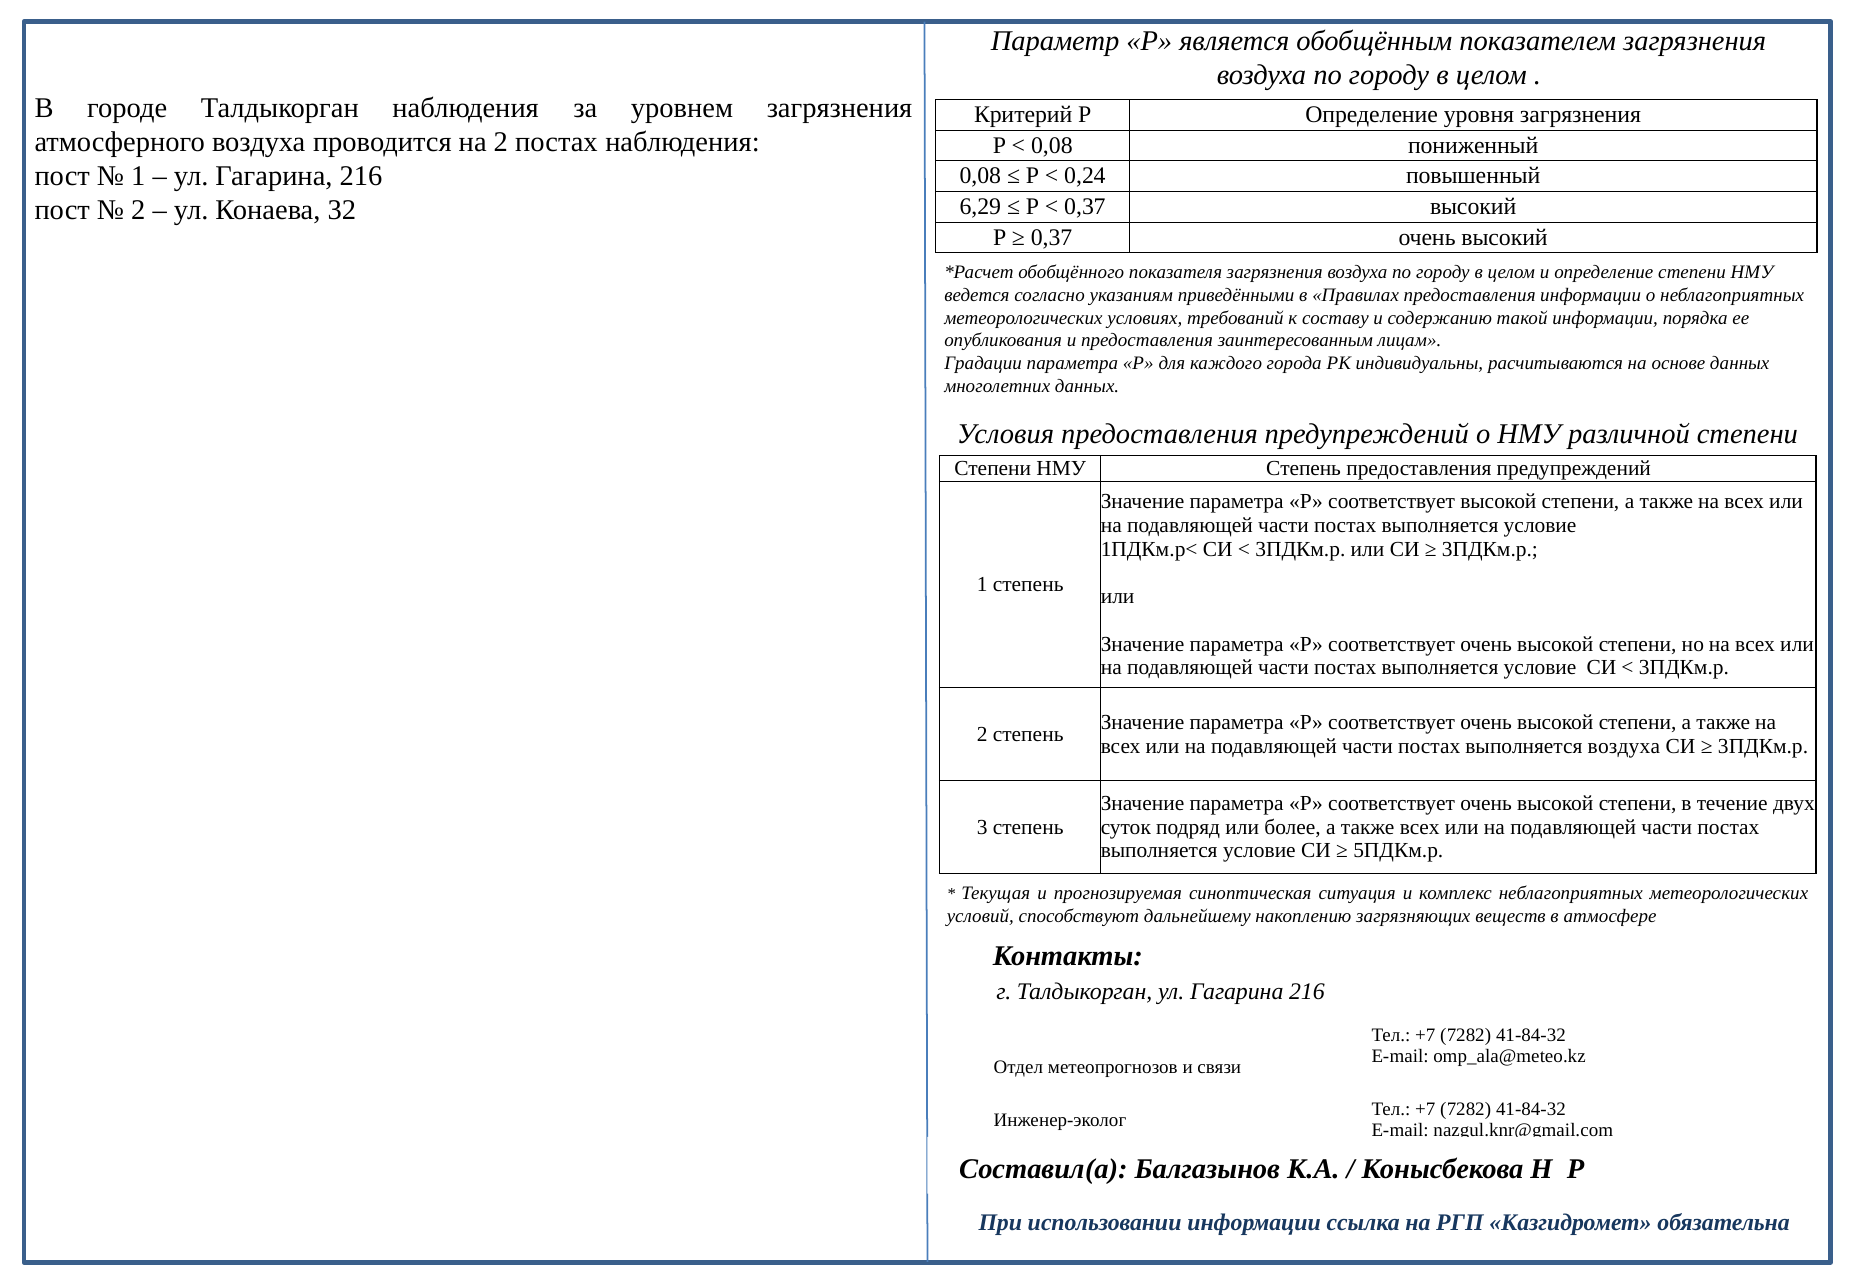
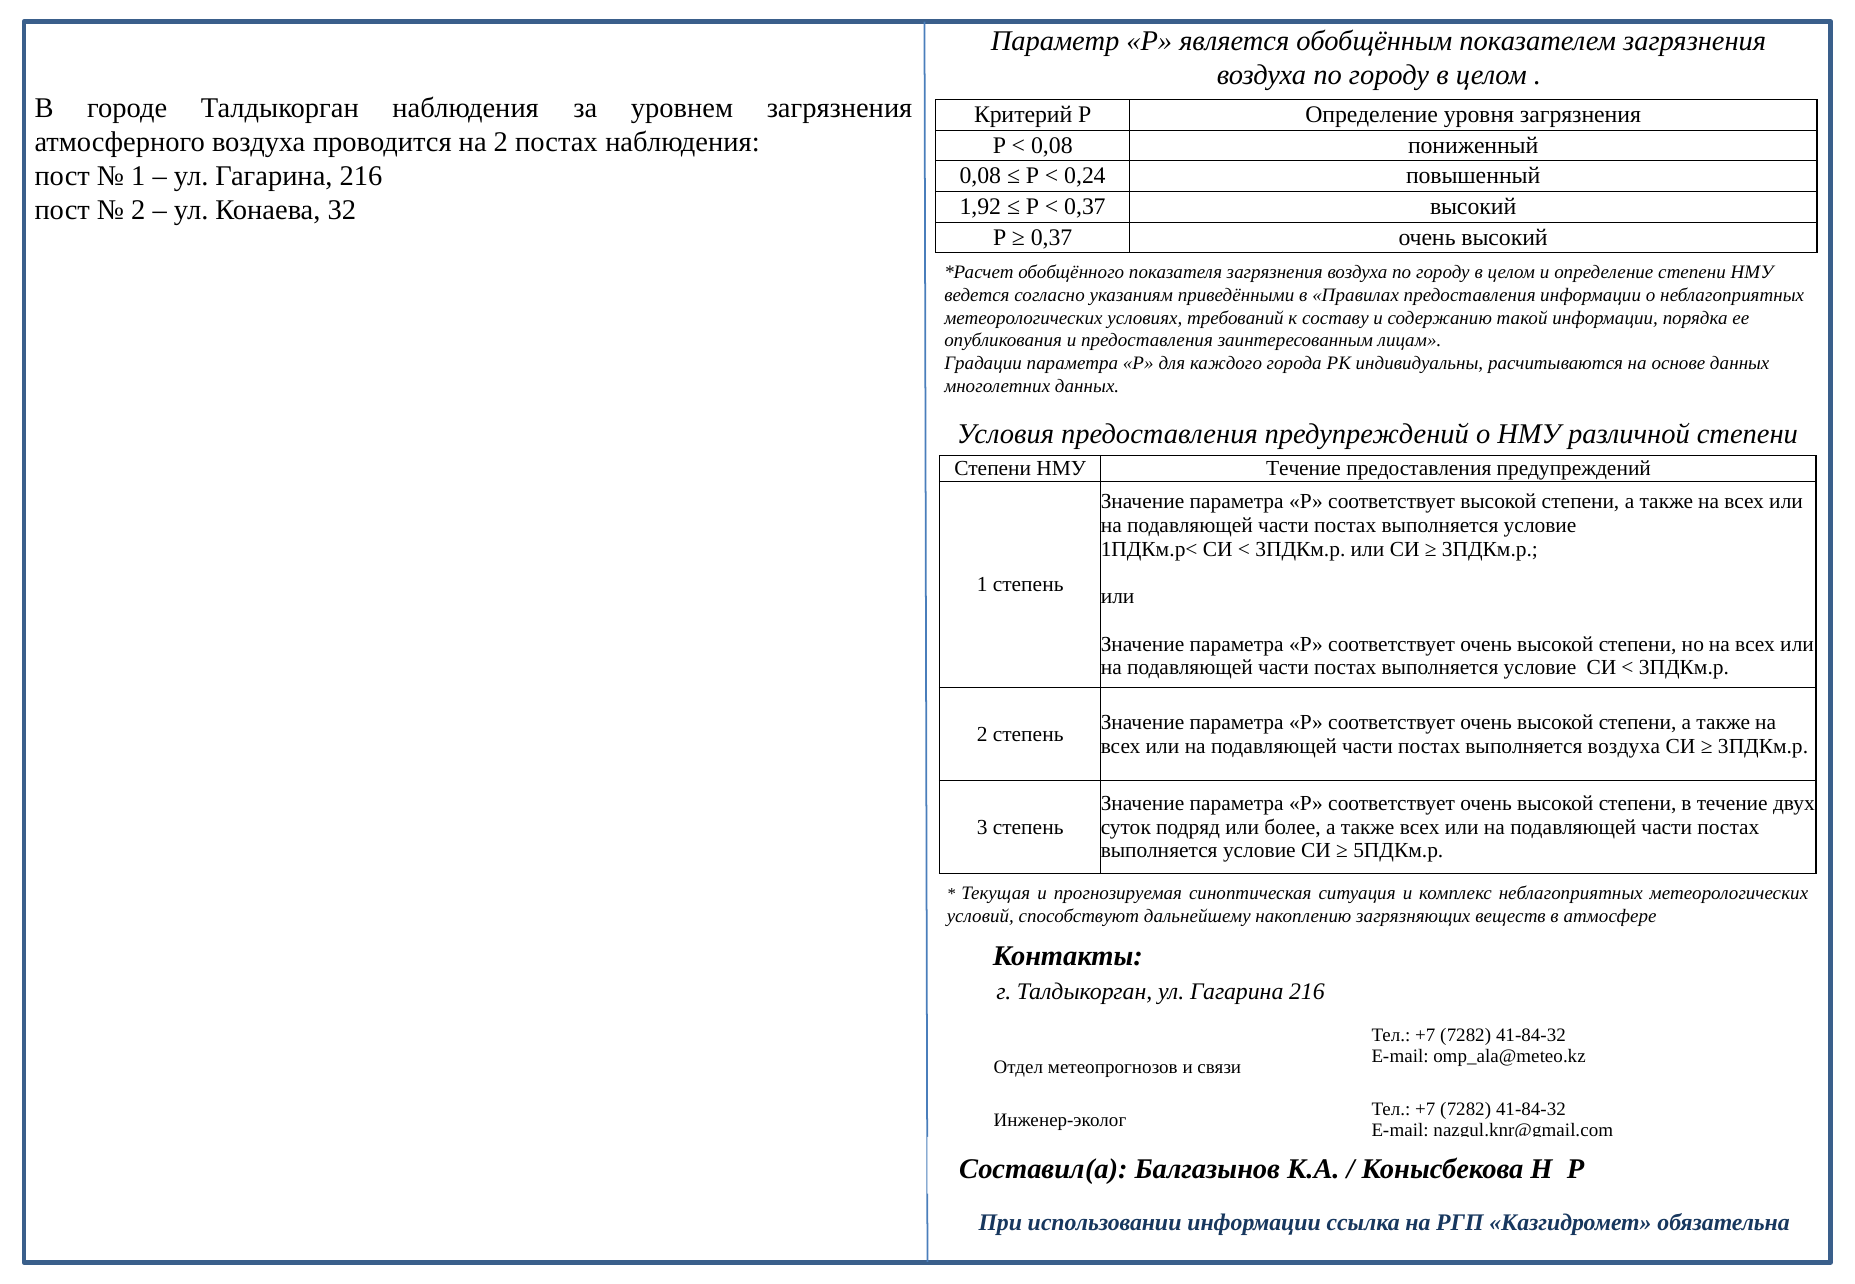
6,29: 6,29 -> 1,92
НМУ Степень: Степень -> Течение
